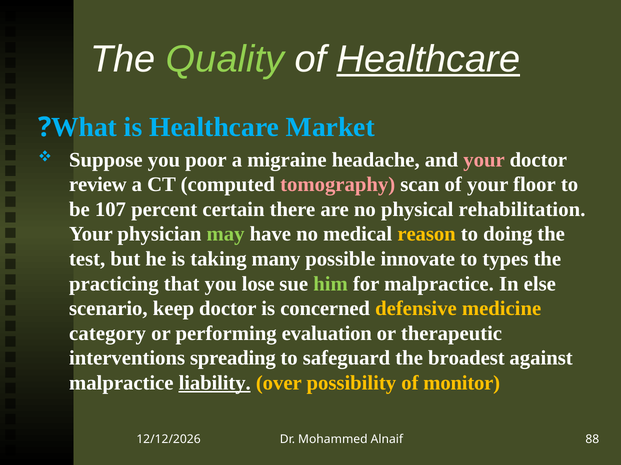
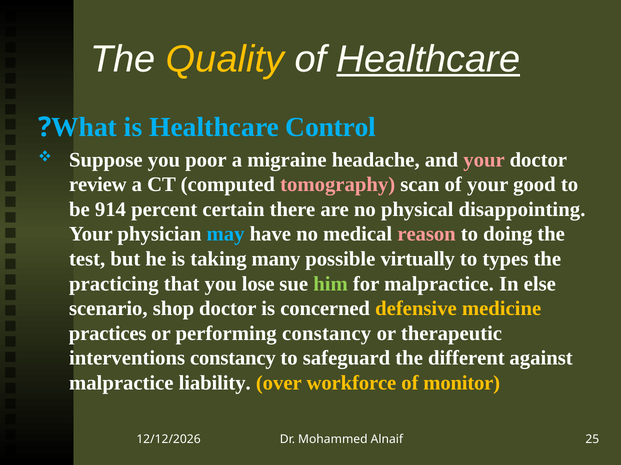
Quality colour: light green -> yellow
Market: Market -> Control
floor: floor -> good
107: 107 -> 914
rehabilitation: rehabilitation -> disappointing
may colour: light green -> light blue
reason colour: yellow -> pink
innovate: innovate -> virtually
keep: keep -> shop
category: category -> practices
performing evaluation: evaluation -> constancy
interventions spreading: spreading -> constancy
broadest: broadest -> different
liability underline: present -> none
possibility: possibility -> workforce
88: 88 -> 25
